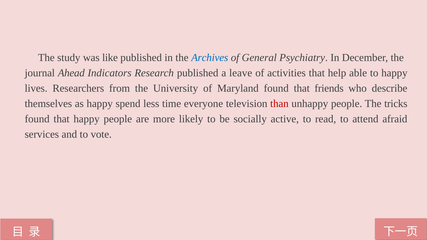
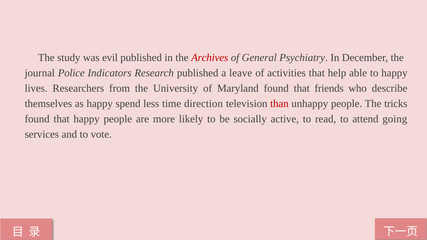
like: like -> evil
Archives colour: blue -> red
Ahead: Ahead -> Police
everyone: everyone -> direction
afraid: afraid -> going
